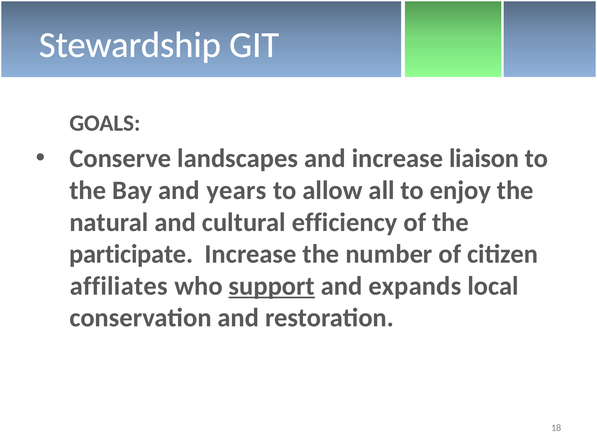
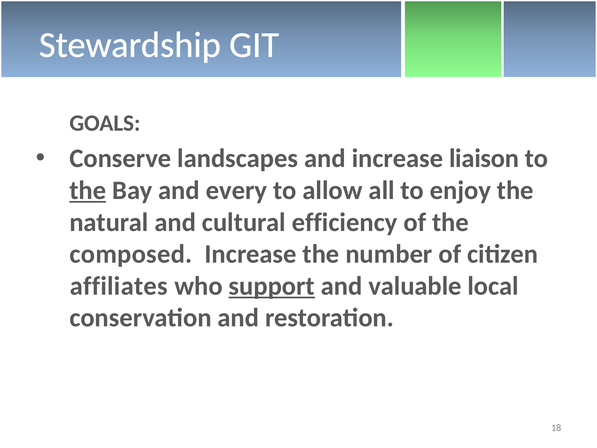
the at (88, 190) underline: none -> present
years: years -> every
participate: participate -> composed
expands: expands -> valuable
